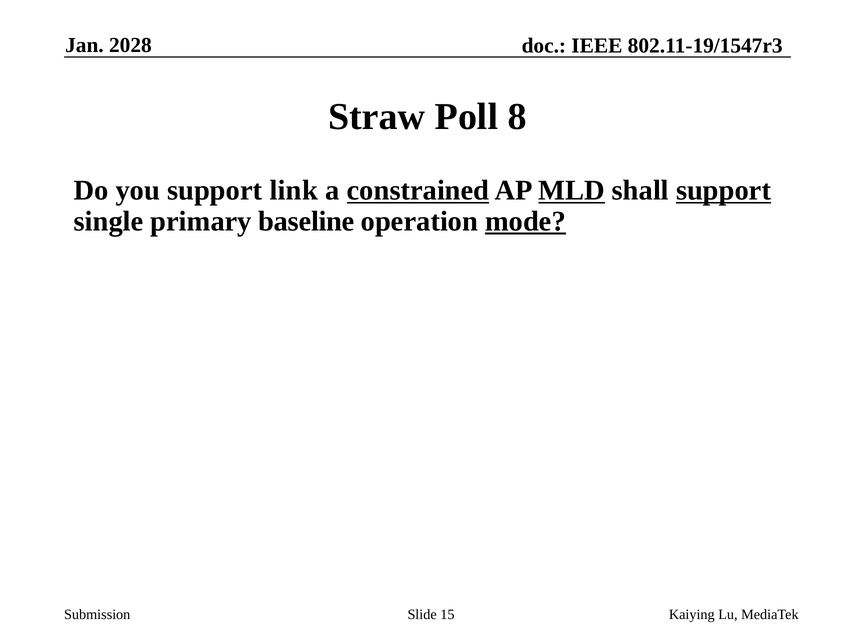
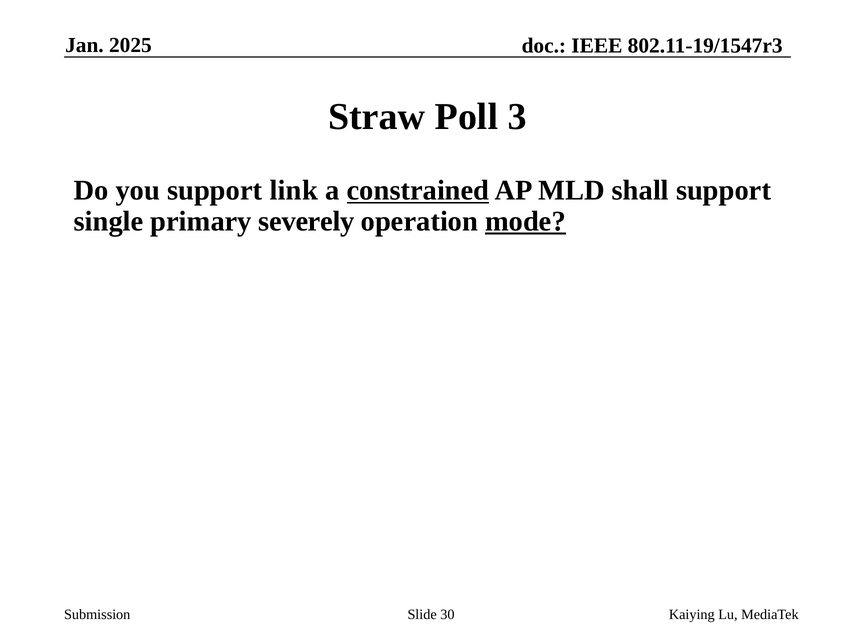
2028: 2028 -> 2025
8: 8 -> 3
MLD underline: present -> none
support at (724, 191) underline: present -> none
baseline: baseline -> severely
15: 15 -> 30
